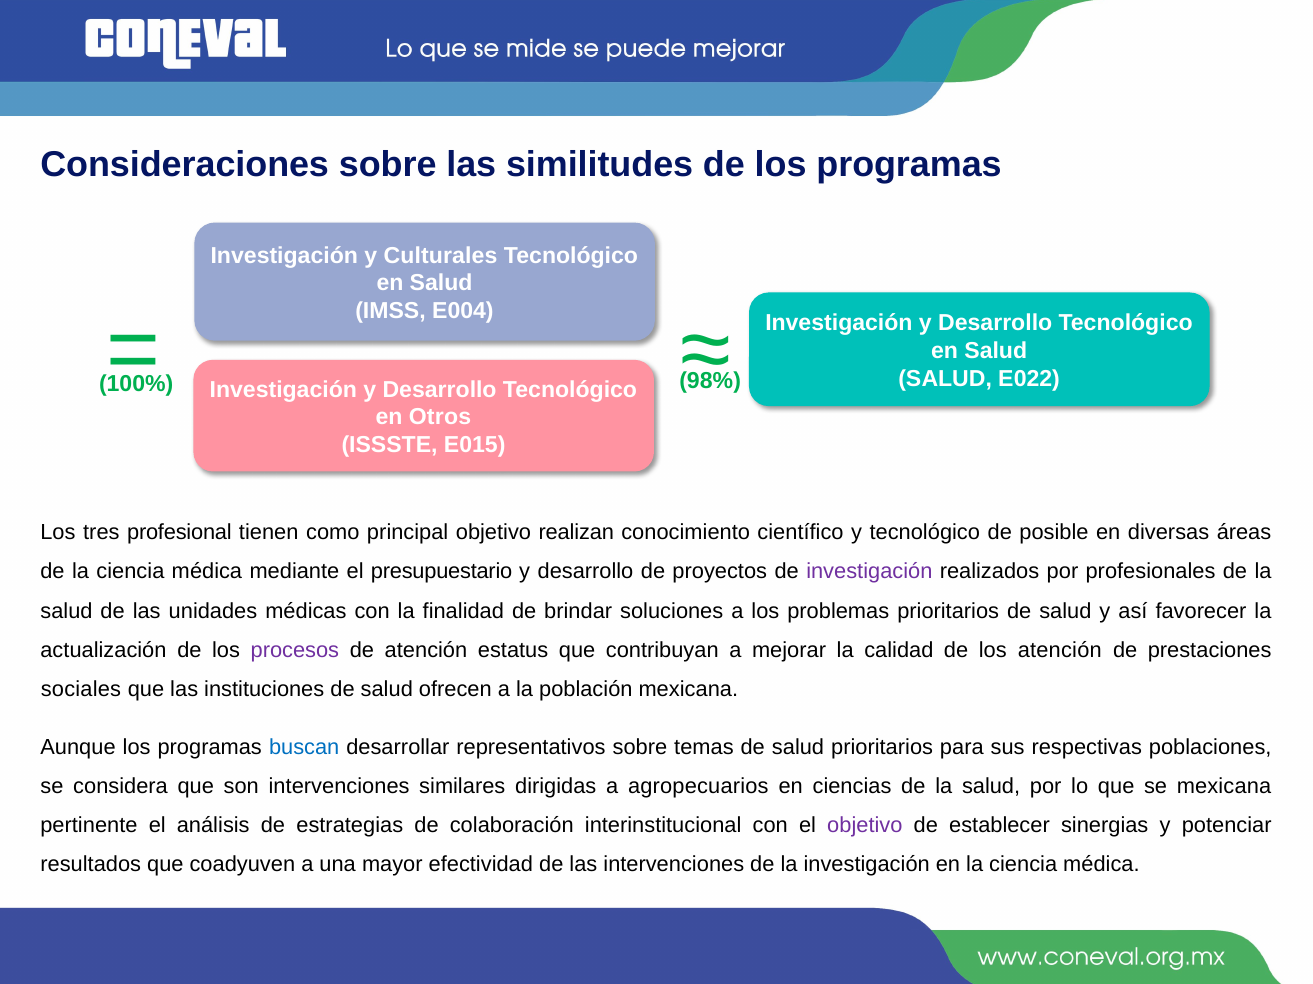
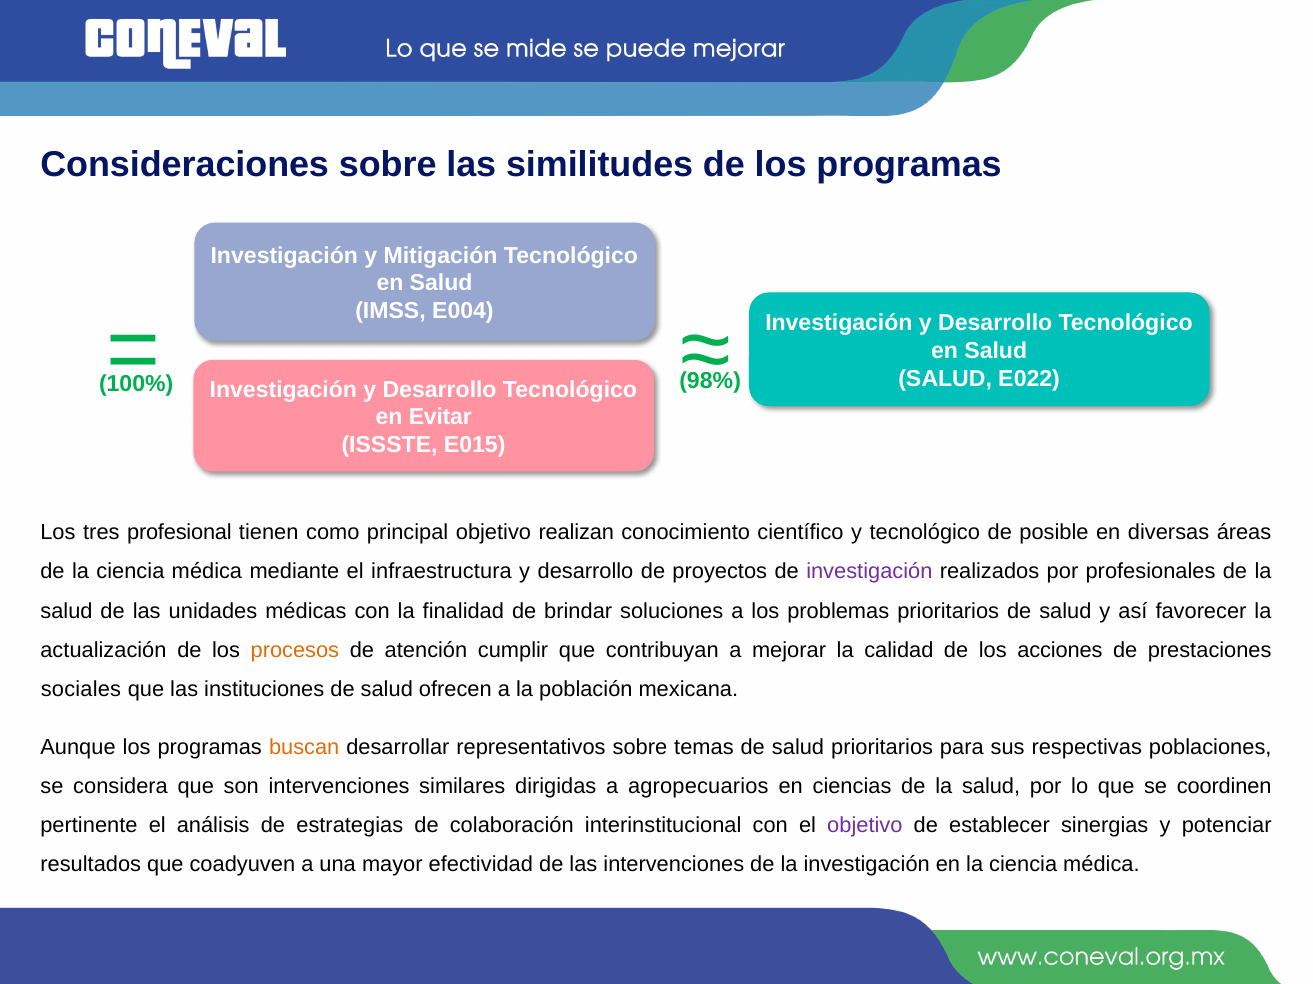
Culturales: Culturales -> Mitigación
Otros: Otros -> Evitar
presupuestario: presupuestario -> infraestructura
procesos colour: purple -> orange
estatus: estatus -> cumplir
los atención: atención -> acciones
buscan colour: blue -> orange
se mexicana: mexicana -> coordinen
